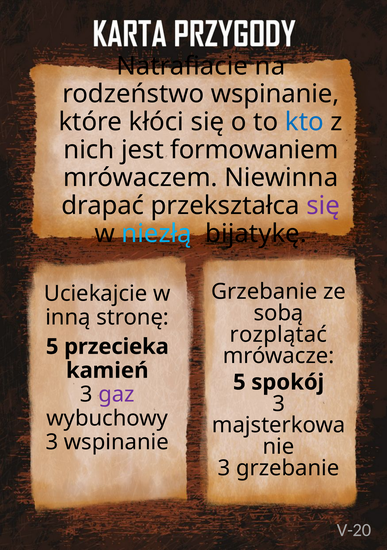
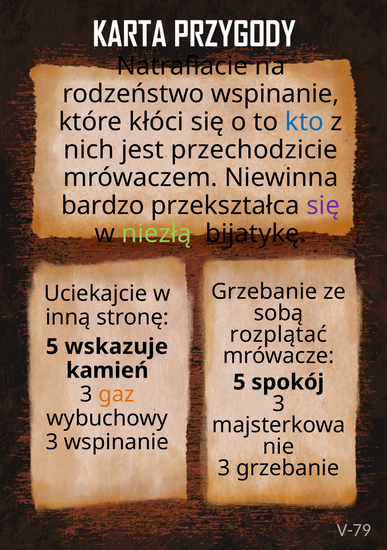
formowaniem: formowaniem -> przechodzicie
drapać: drapać -> bardzo
niezłą colour: light blue -> light green
przecieka: przecieka -> wskazuje
gaz colour: purple -> orange
V-20: V-20 -> V-79
